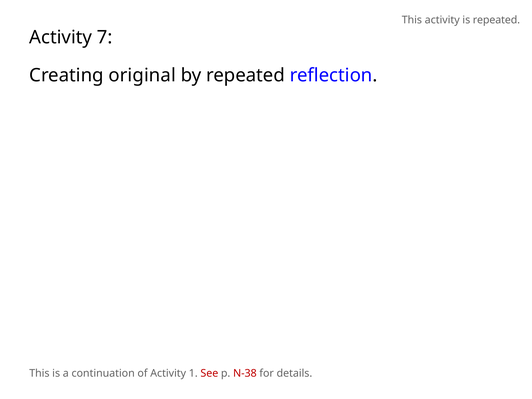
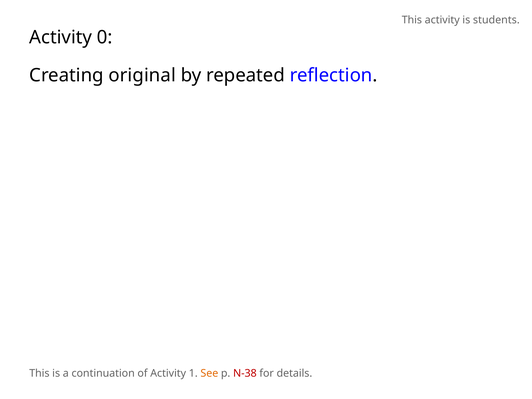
is repeated: repeated -> students
7: 7 -> 0
See colour: red -> orange
